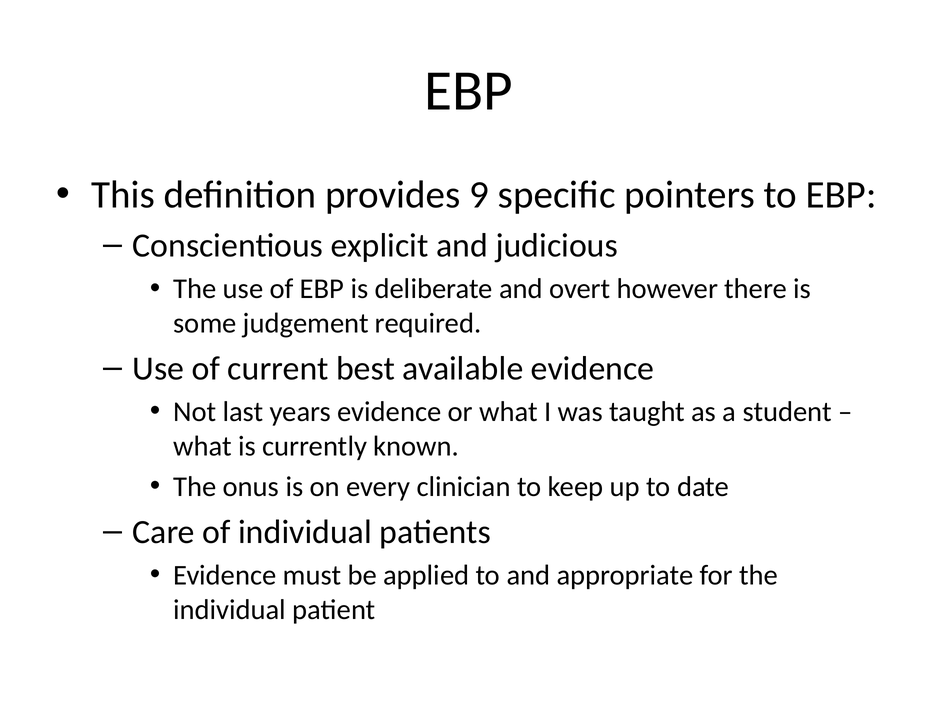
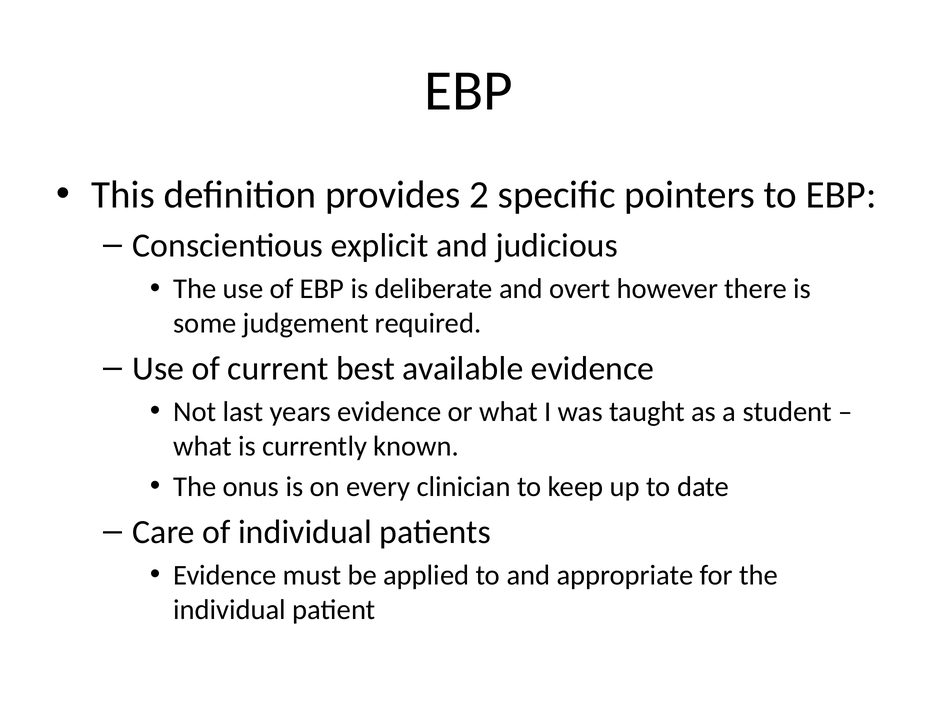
9: 9 -> 2
